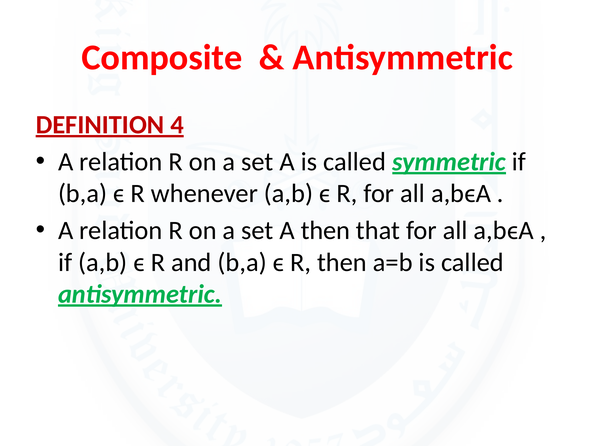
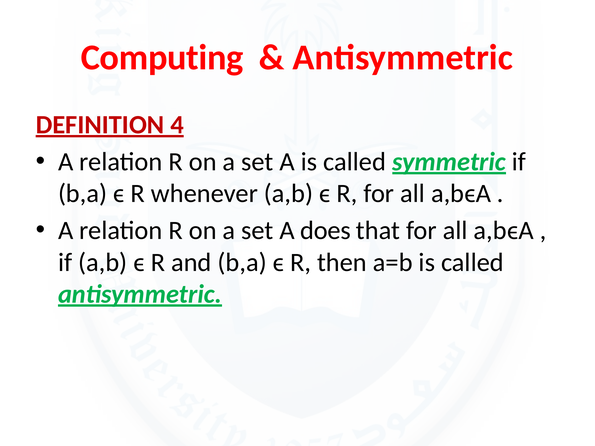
Composite: Composite -> Computing
A then: then -> does
